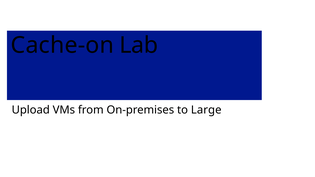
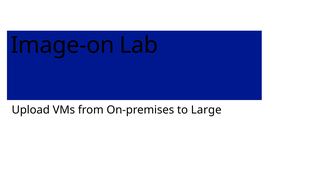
Cache-on: Cache-on -> Image-on
